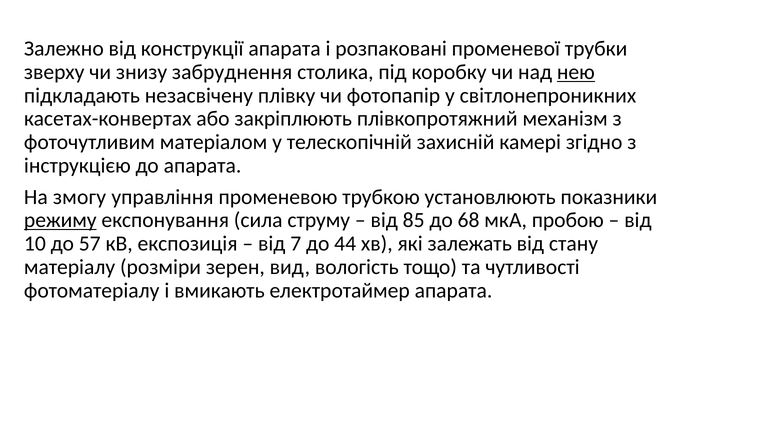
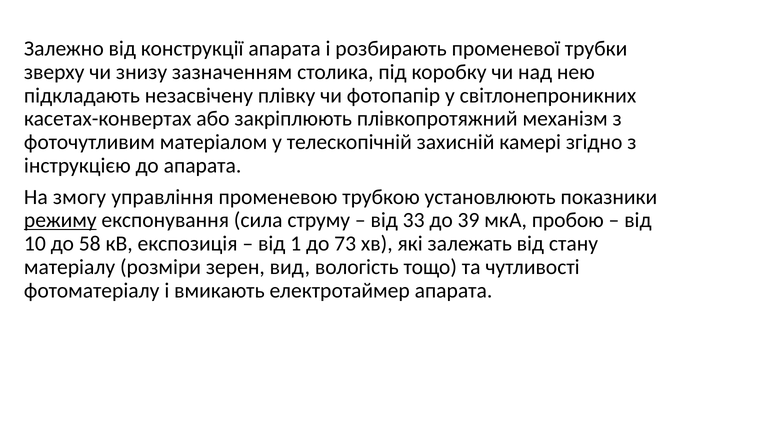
розпаковані: розпаковані -> розбирають
забруднення: забруднення -> зазначенням
нею underline: present -> none
85: 85 -> 33
68: 68 -> 39
57: 57 -> 58
7: 7 -> 1
44: 44 -> 73
